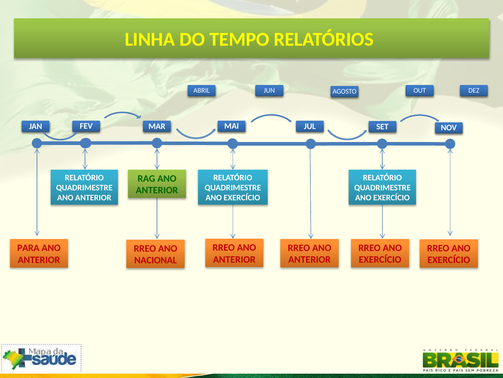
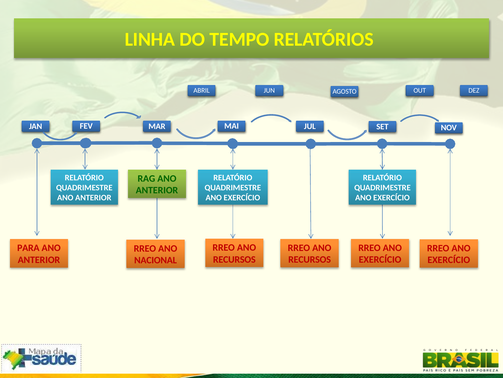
ANTERIOR at (234, 259): ANTERIOR -> RECURSOS
ANTERIOR at (310, 259): ANTERIOR -> RECURSOS
